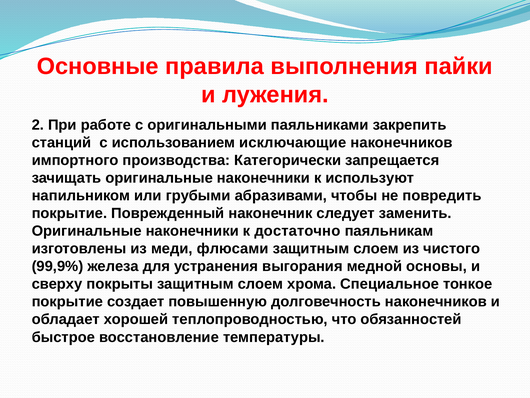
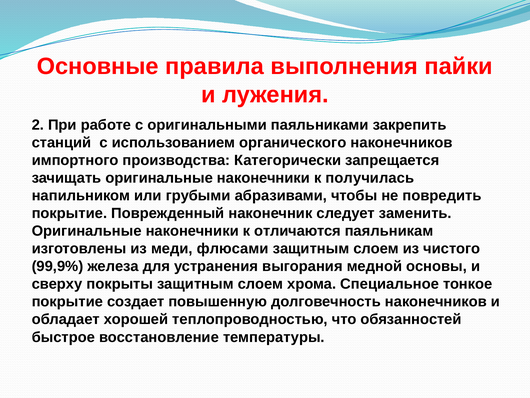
исключающие: исключающие -> органического
используют: используют -> получилась
достаточно: достаточно -> отличаются
